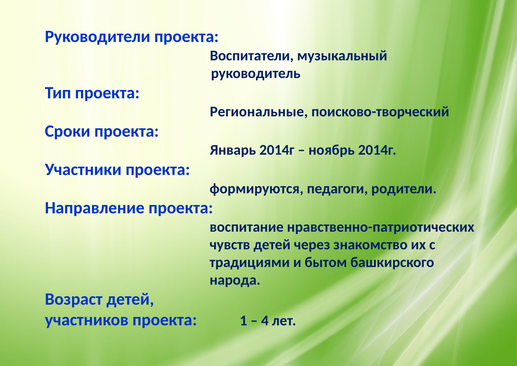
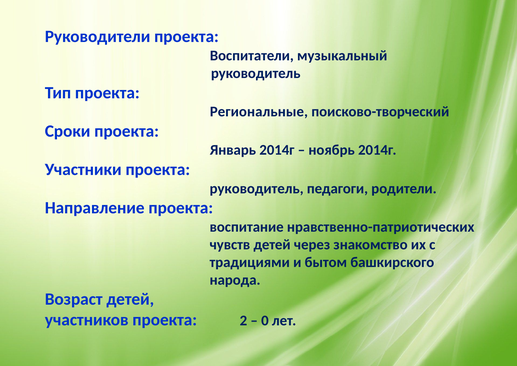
формируются at (257, 188): формируются -> руководитель
1: 1 -> 2
4: 4 -> 0
